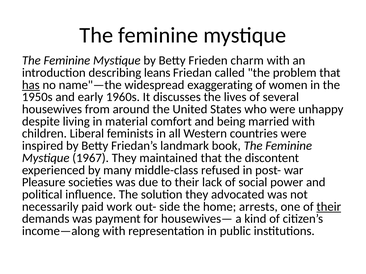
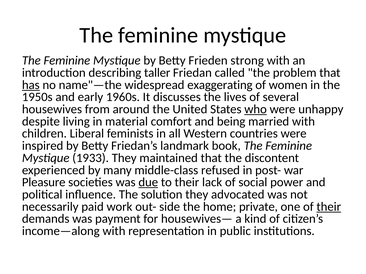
charm: charm -> strong
leans: leans -> taller
who underline: none -> present
1967: 1967 -> 1933
due underline: none -> present
arrests: arrests -> private
